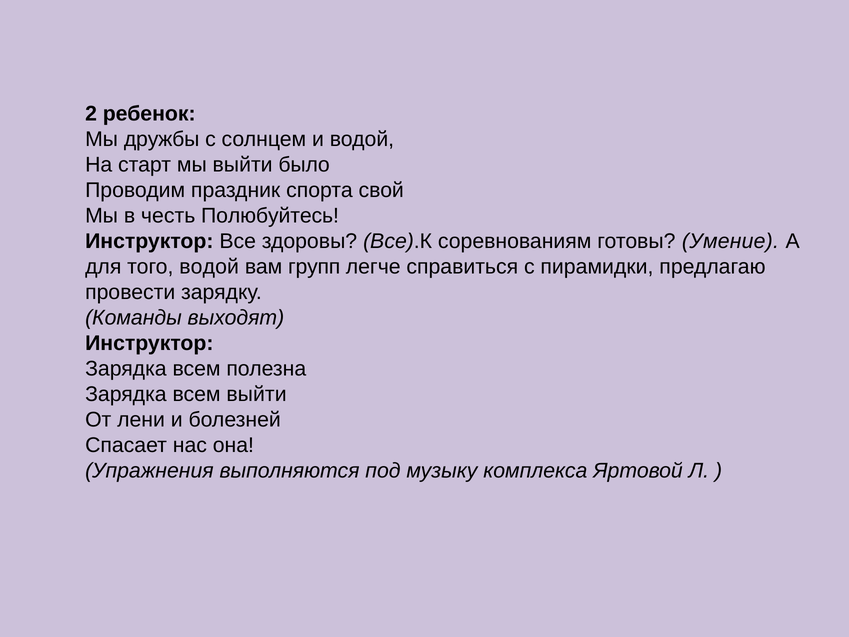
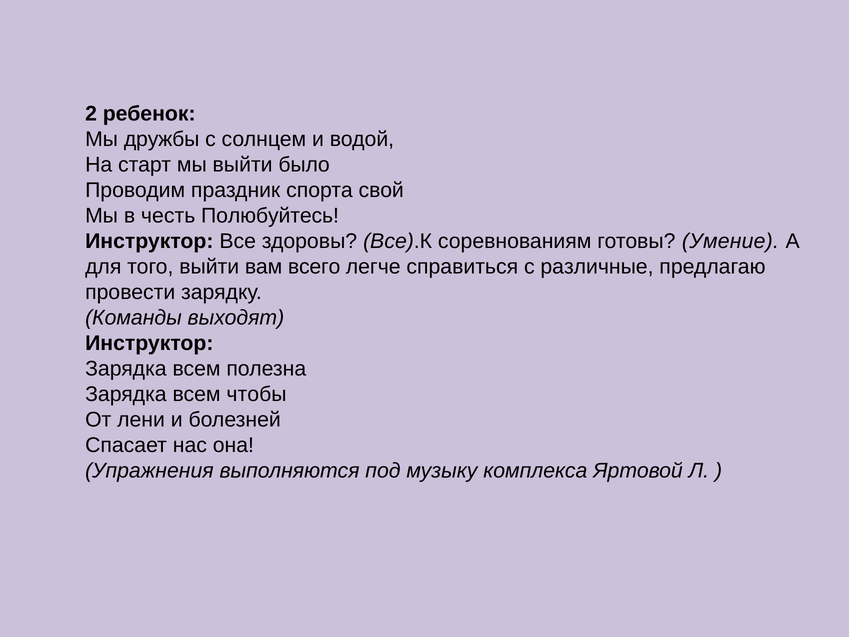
того водой: водой -> выйти
групп: групп -> всего
пирамидки: пирамидки -> различные
всем выйти: выйти -> чтобы
